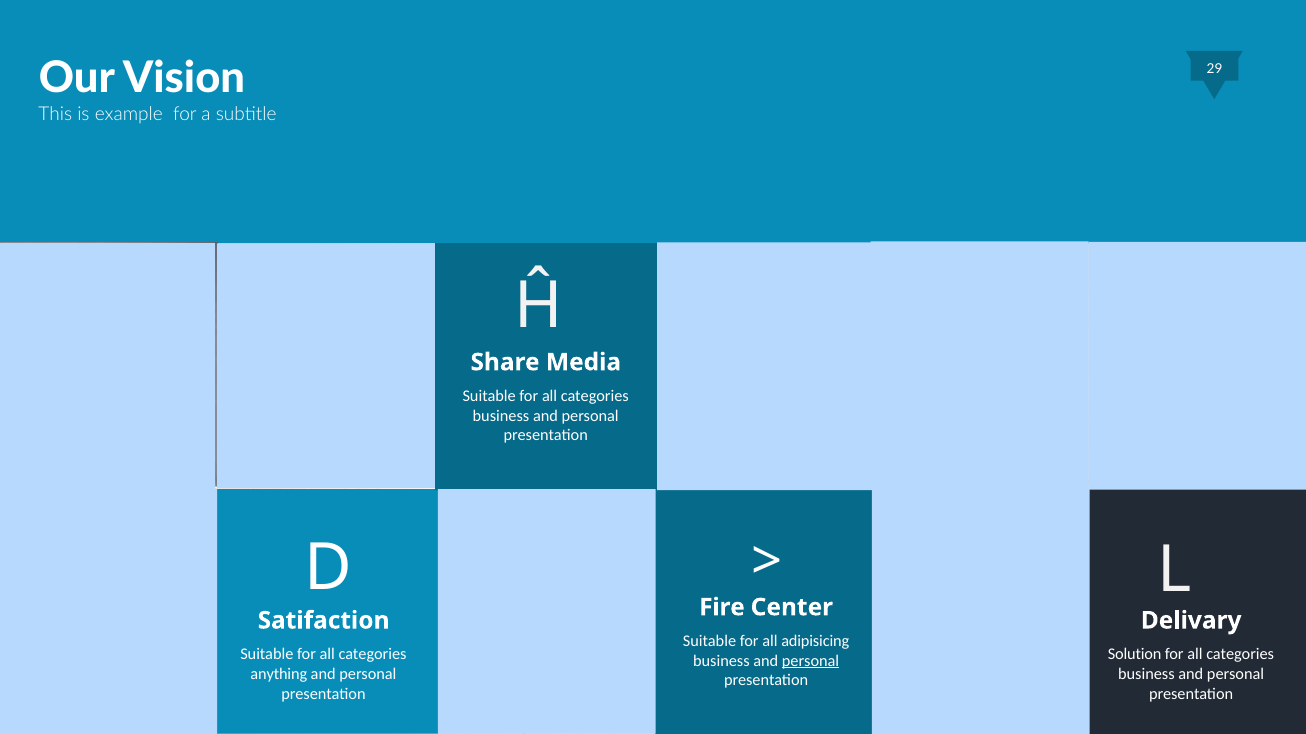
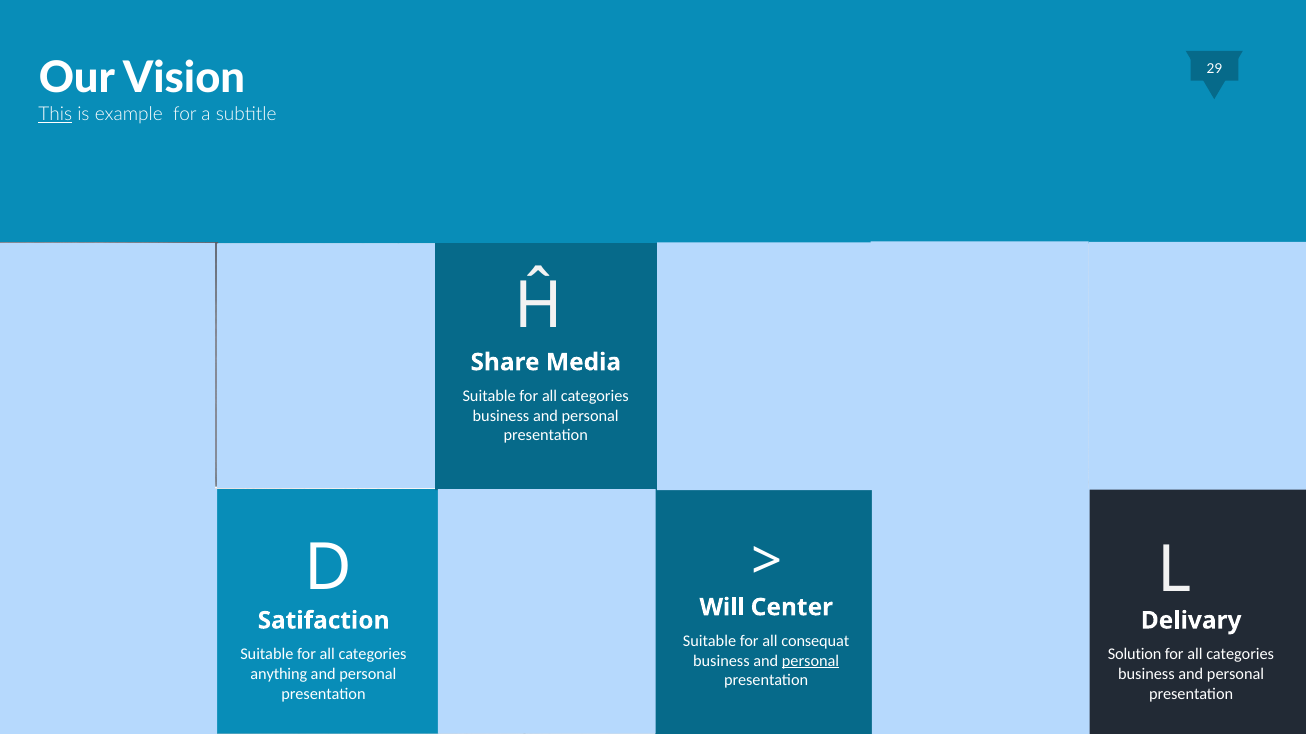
This underline: none -> present
Fire: Fire -> Will
adipisicing: adipisicing -> consequat
